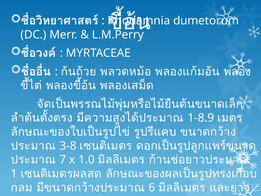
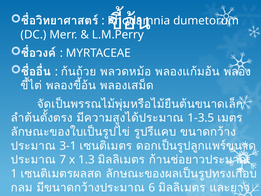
1-8.9: 1-8.9 -> 1-3.5
3-8: 3-8 -> 3-1
1.0: 1.0 -> 1.3
